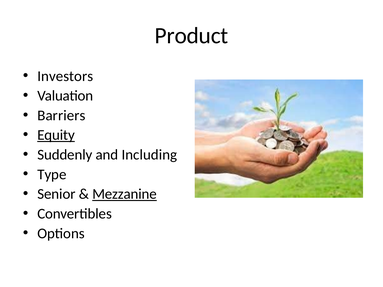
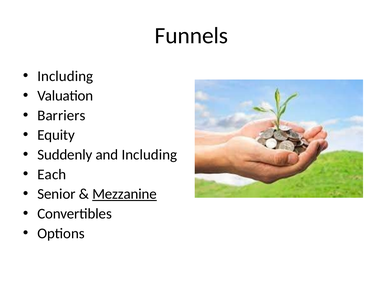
Product: Product -> Funnels
Investors at (65, 76): Investors -> Including
Equity underline: present -> none
Type: Type -> Each
